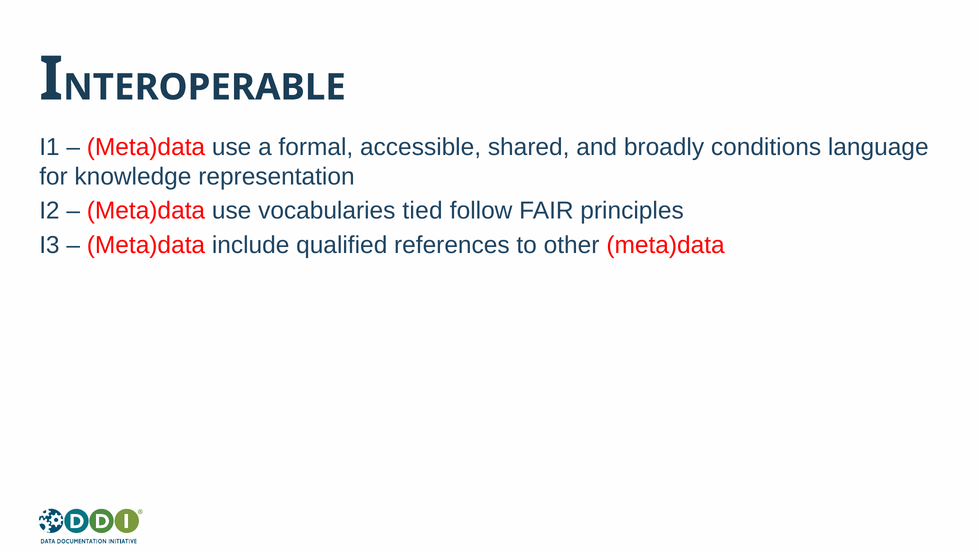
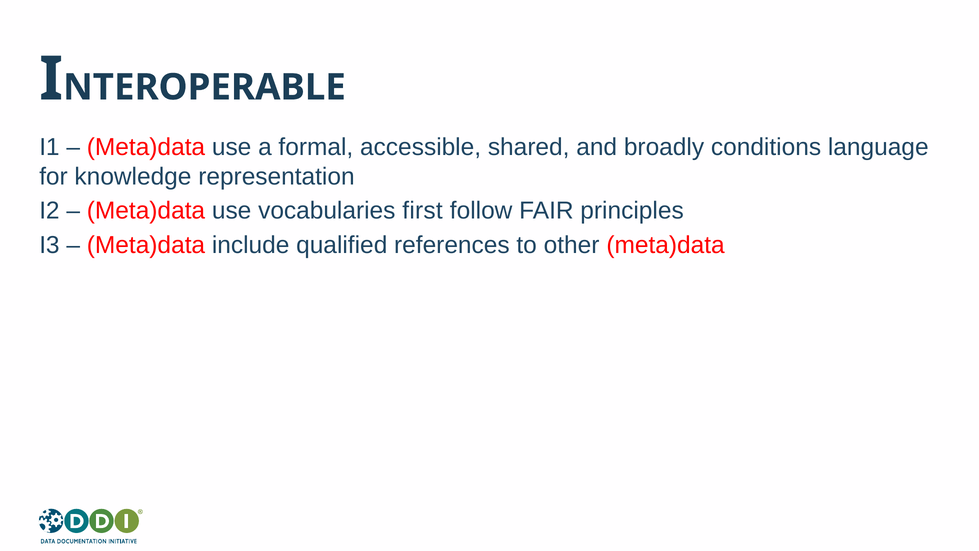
tied: tied -> first
